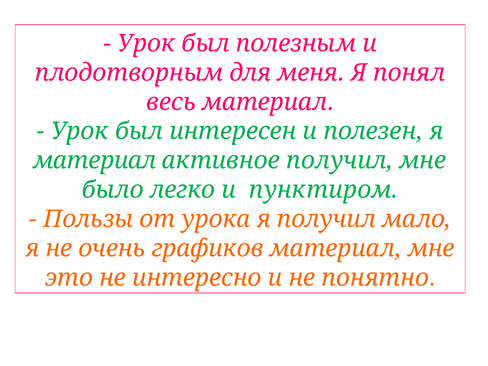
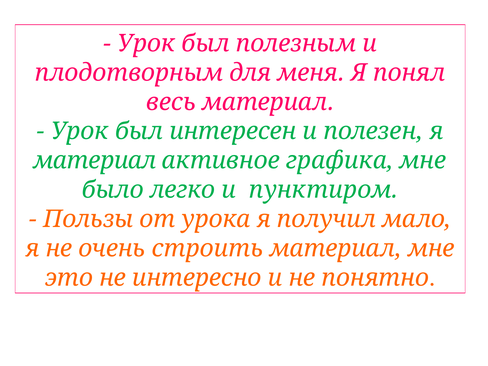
активное получил: получил -> графика
графиков: графиков -> строить
